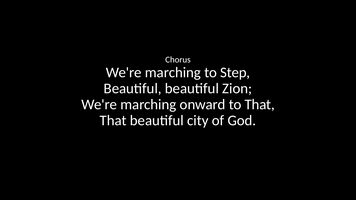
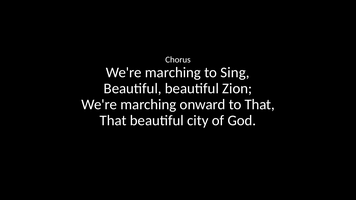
Step: Step -> Sing
